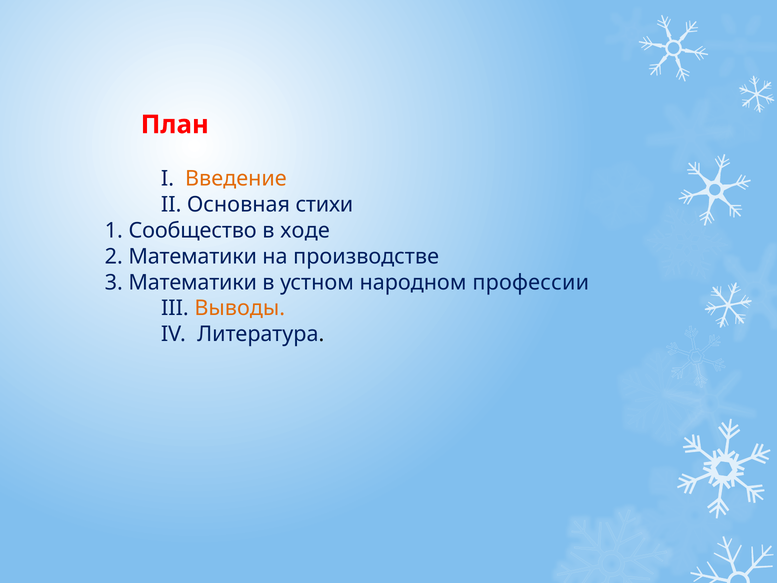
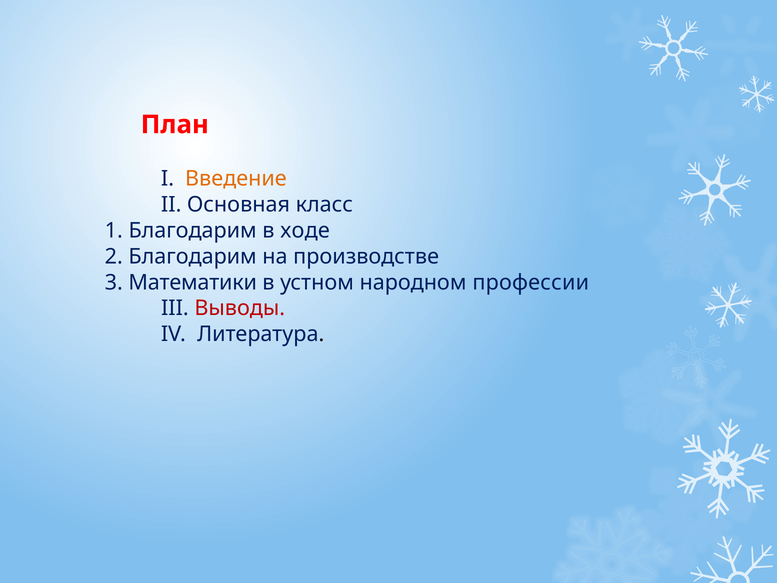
стихи: стихи -> класс
1 Сообщество: Сообщество -> Благодарим
2 Математики: Математики -> Благодарим
Выводы colour: orange -> red
